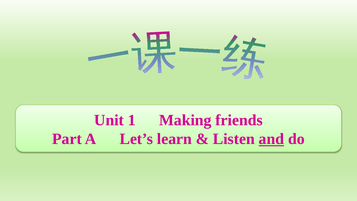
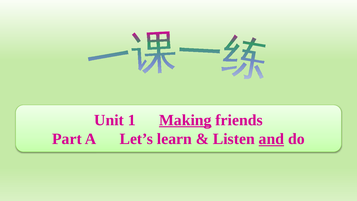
Making underline: none -> present
